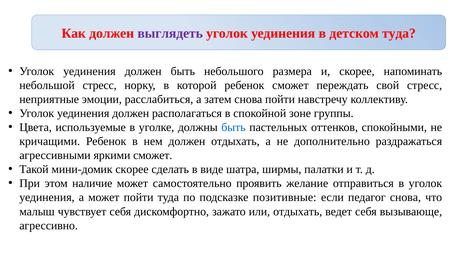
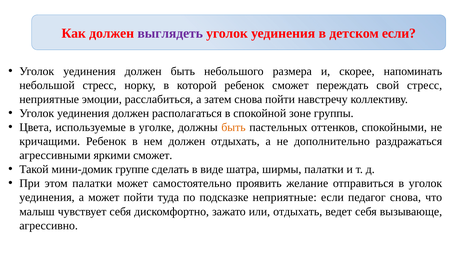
детском туда: туда -> если
быть at (234, 127) colour: blue -> orange
мини-домик скорее: скорее -> группе
этом наличие: наличие -> палатки
подсказке позитивные: позитивные -> неприятные
